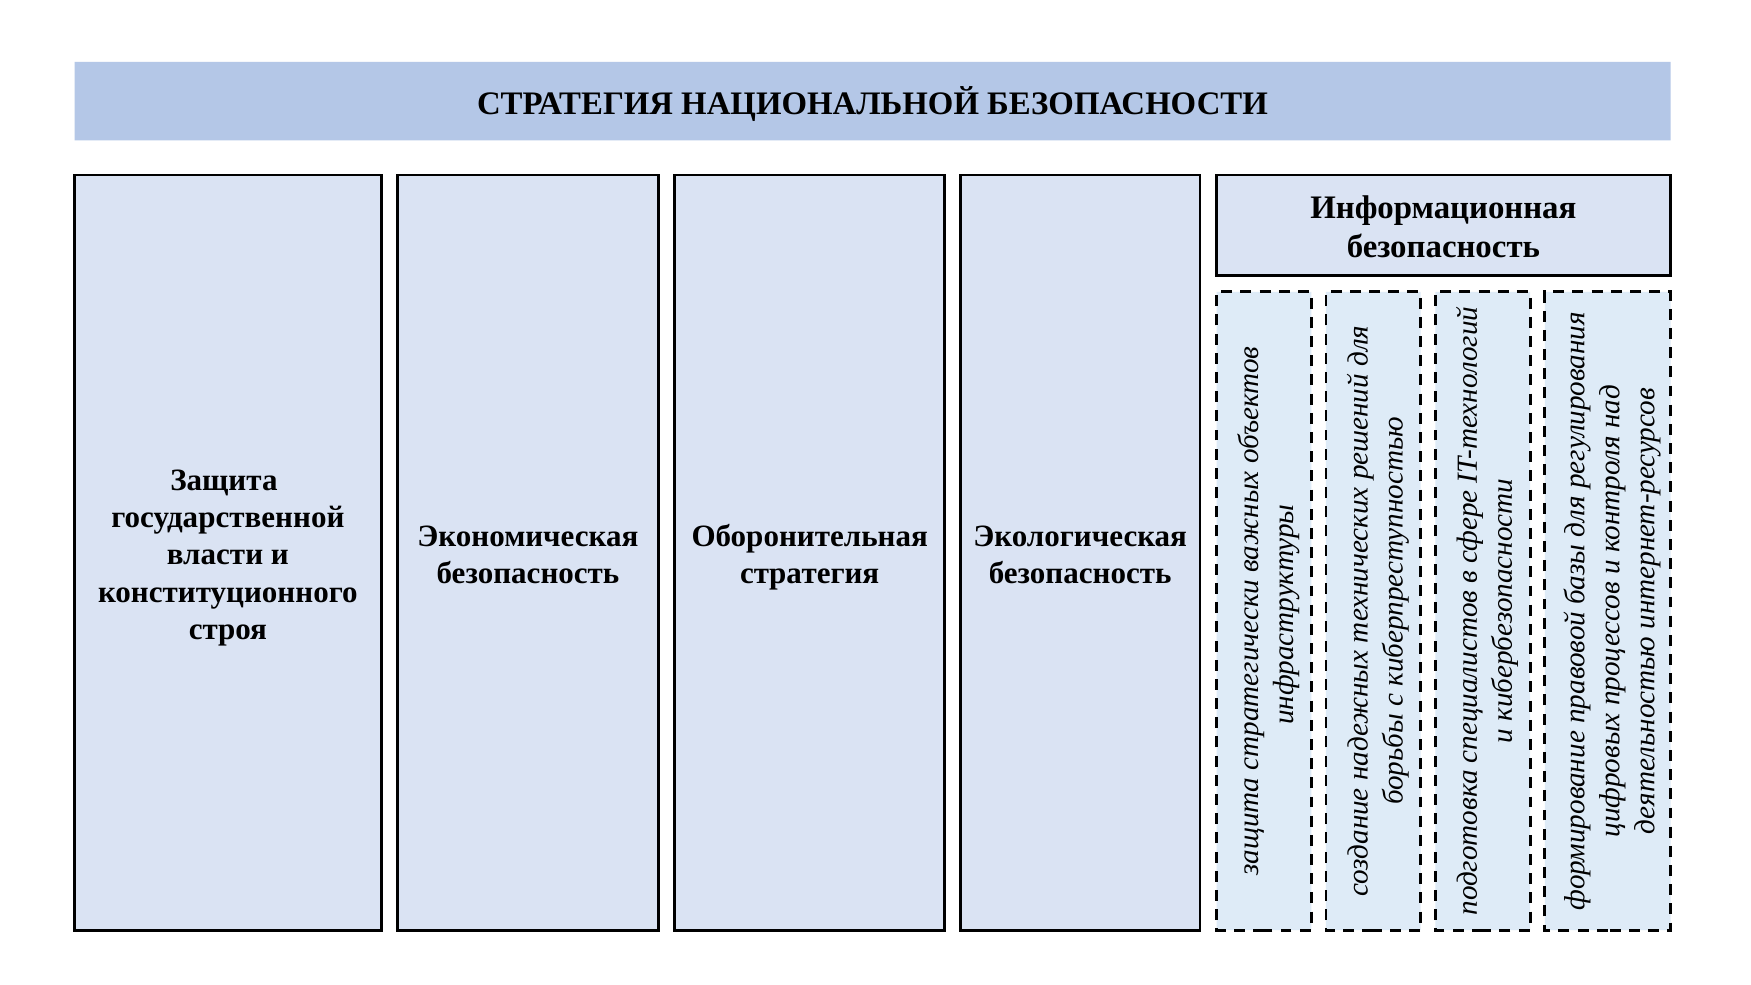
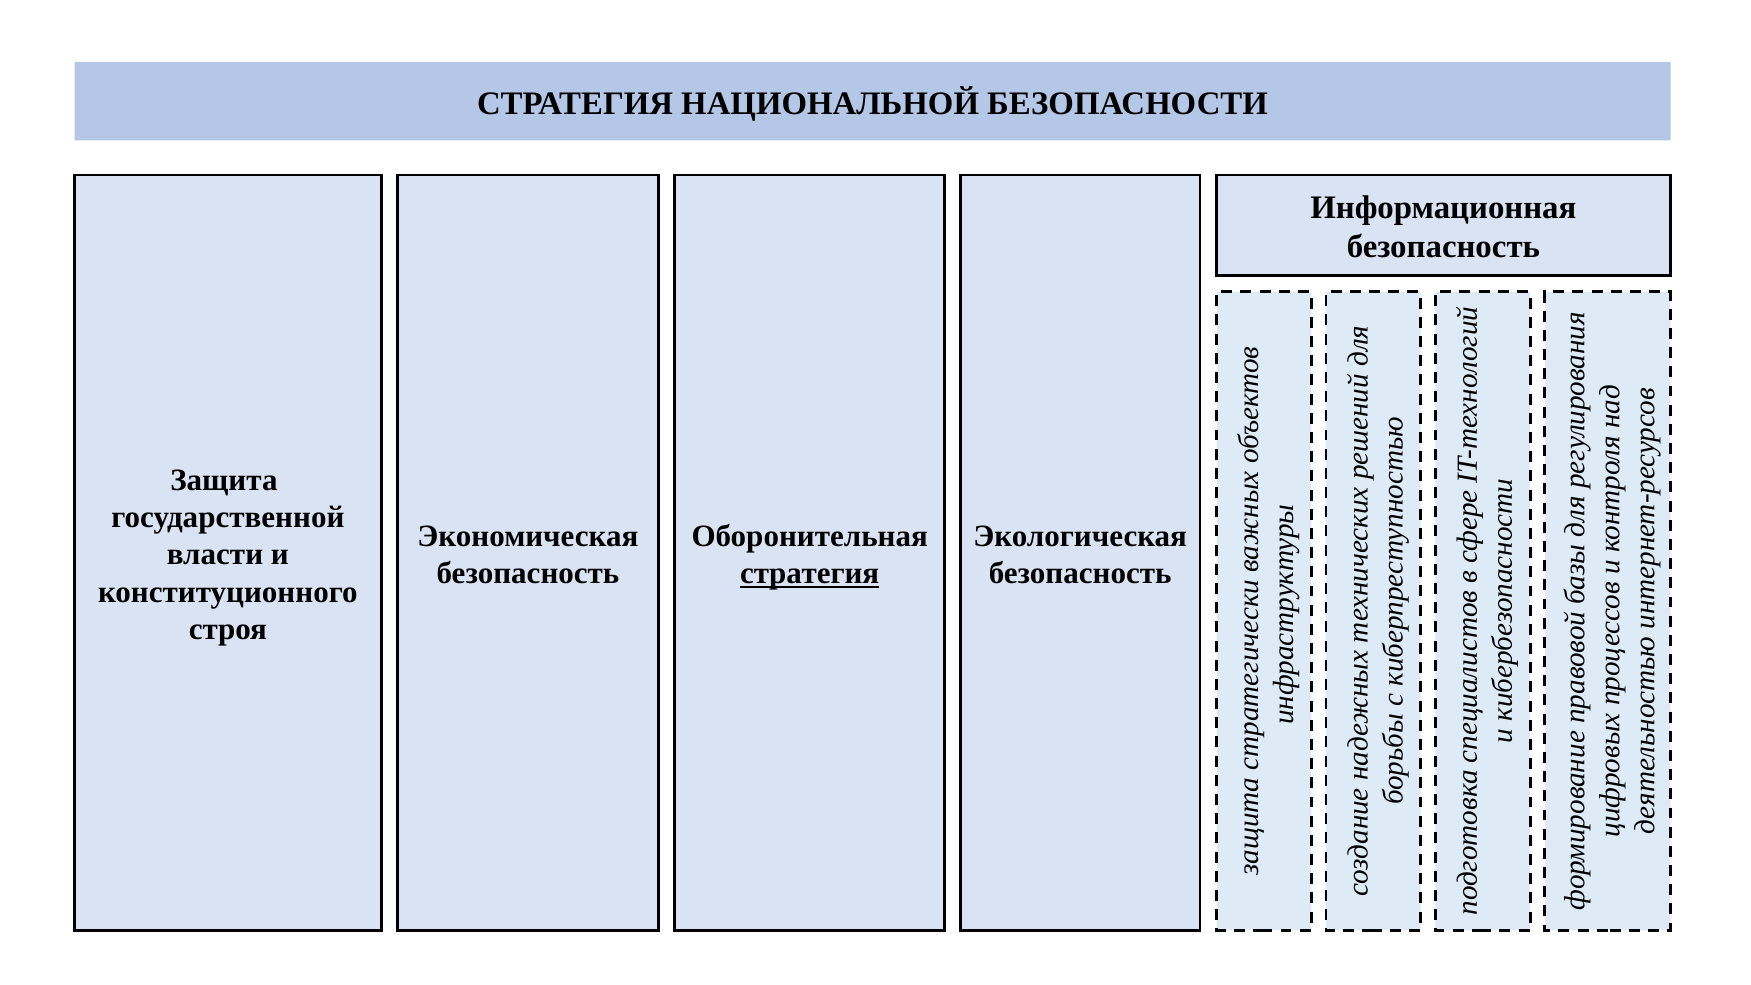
стратегия at (810, 573) underline: none -> present
